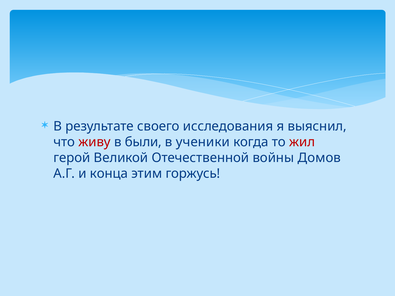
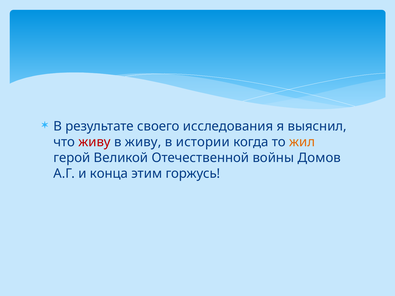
в были: были -> живу
ученики: ученики -> истории
жил colour: red -> orange
